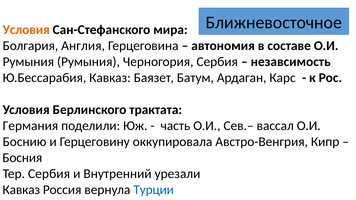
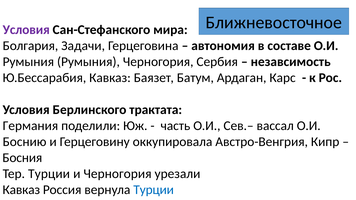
Условия at (26, 30) colour: orange -> purple
Англия: Англия -> Задачи
Тер Сербия: Сербия -> Турции
и Внутренний: Внутренний -> Черногория
